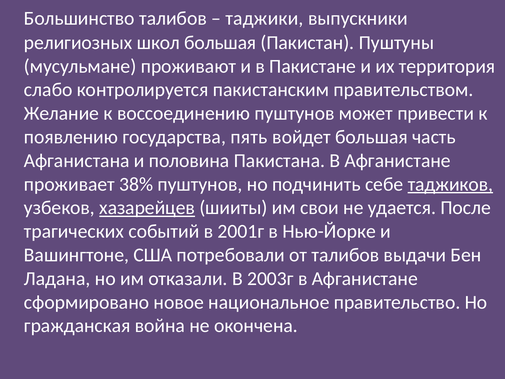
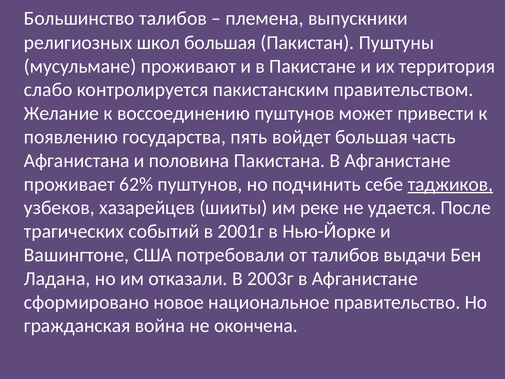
таджики: таджики -> племена
38%: 38% -> 62%
хазарейцев underline: present -> none
свои: свои -> реке
